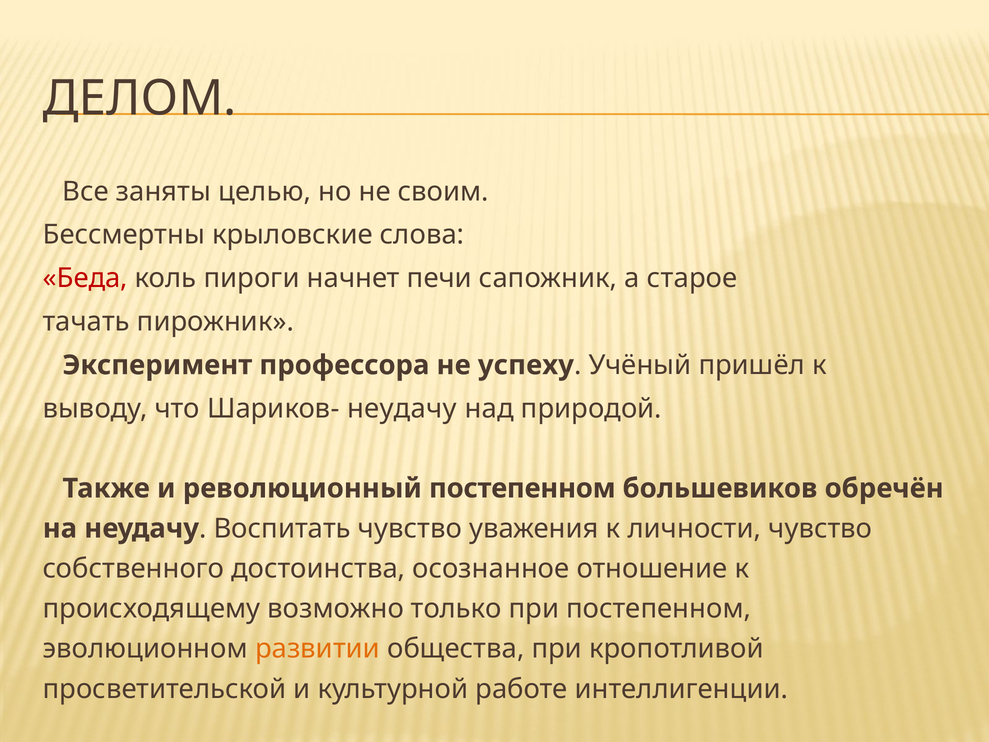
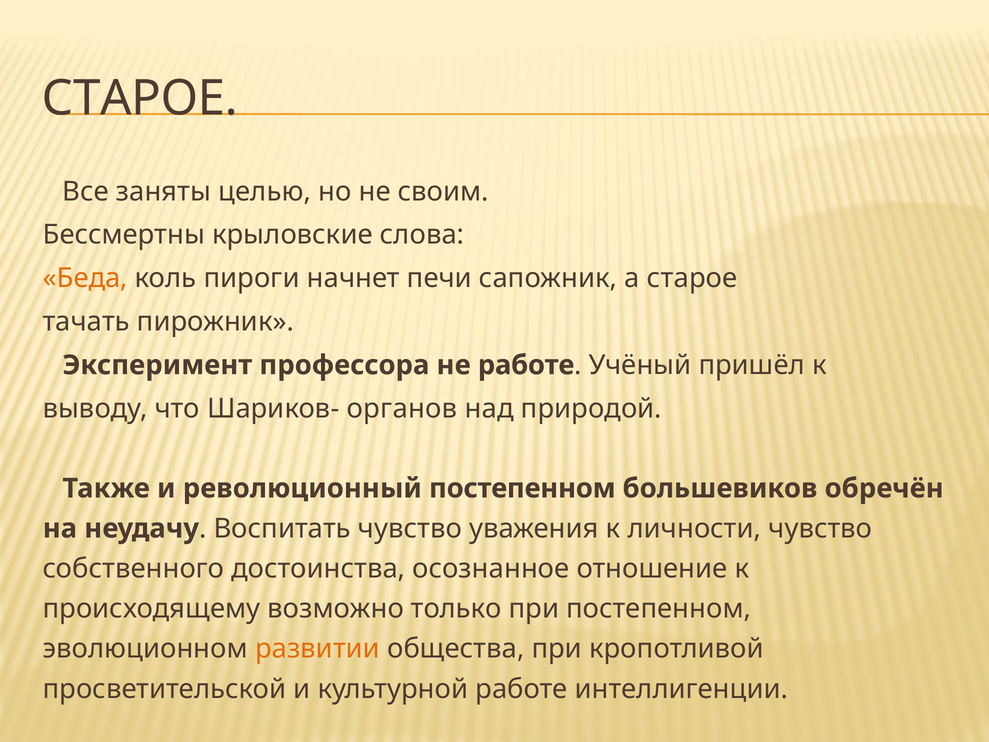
ДЕЛОМ at (140, 98): ДЕЛОМ -> СТАРОЕ
Беда colour: red -> orange
не успеху: успеху -> работе
Шариков- неудачу: неудачу -> органов
